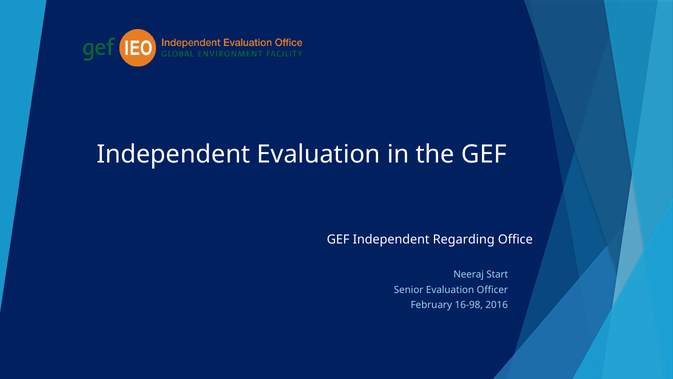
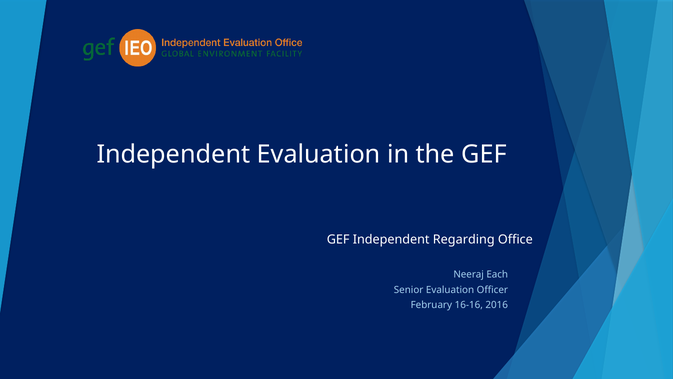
Start: Start -> Each
16-98: 16-98 -> 16-16
